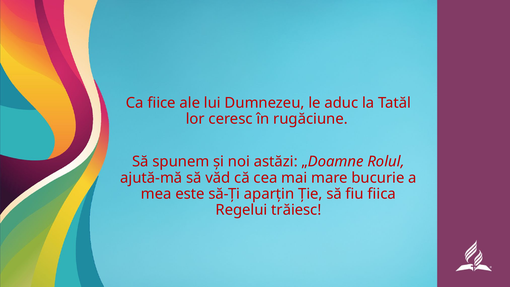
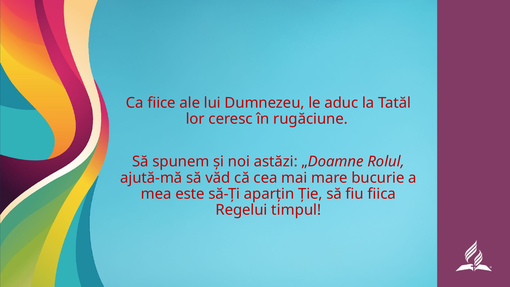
trăiesc: trăiesc -> timpul
